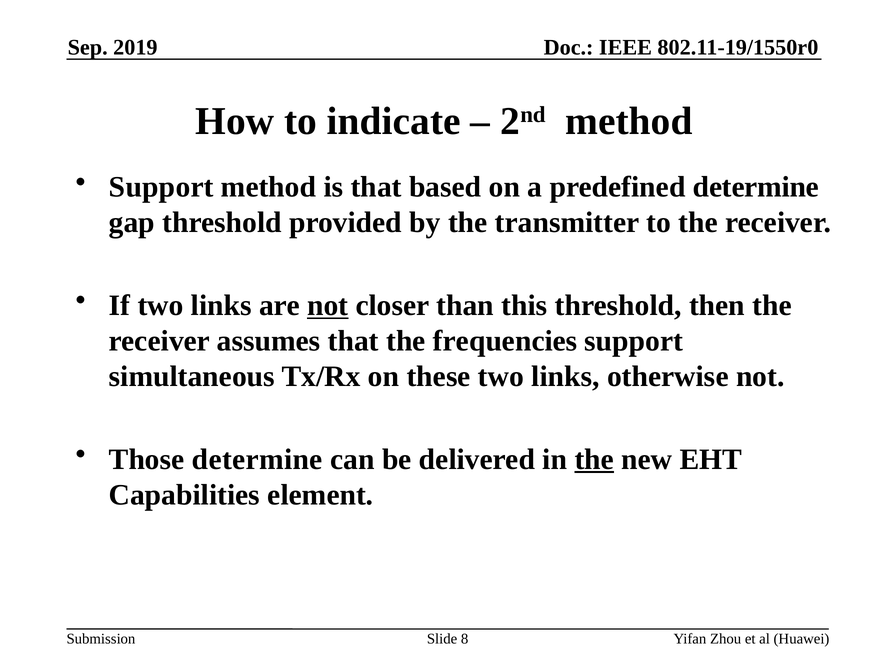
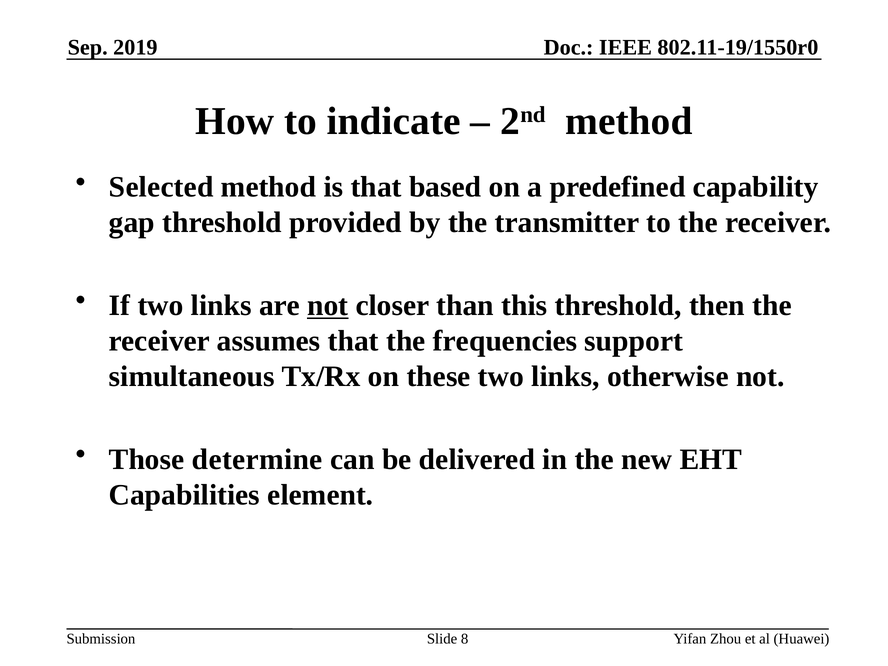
Support at (161, 187): Support -> Selected
predefined determine: determine -> capability
the at (594, 459) underline: present -> none
